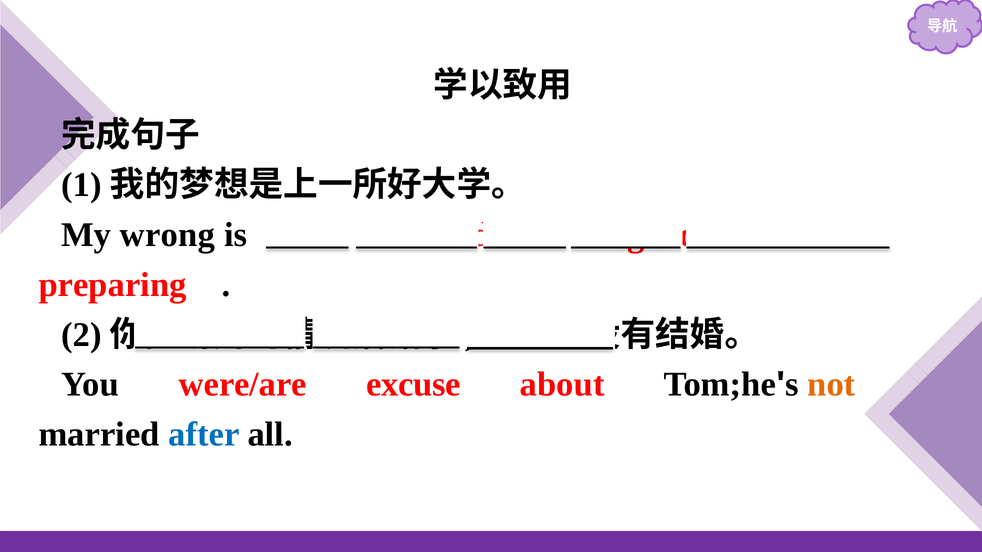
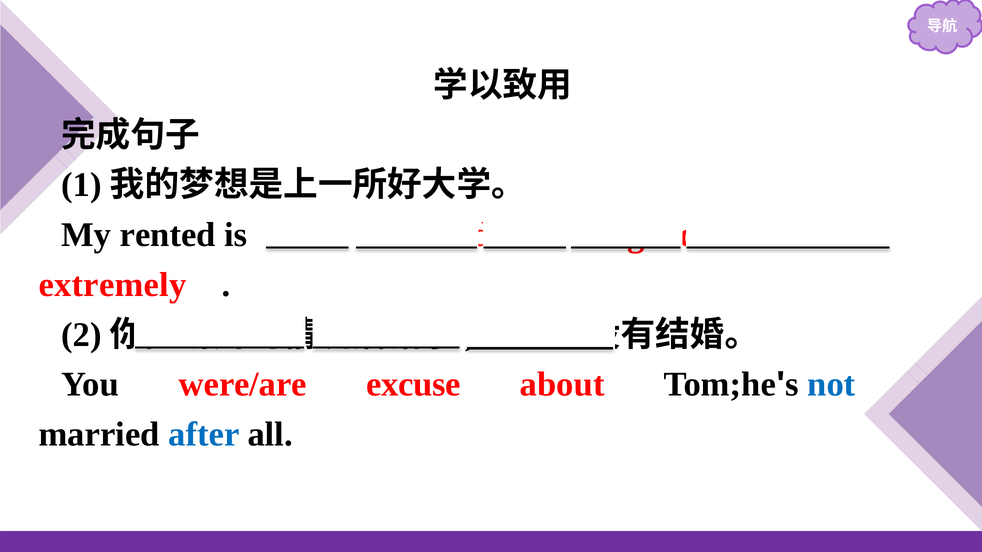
wrong: wrong -> rented
preparing: preparing -> extremely
not colour: orange -> blue
